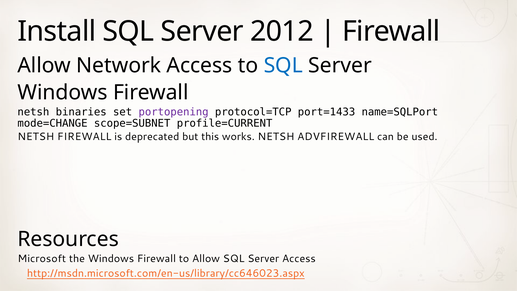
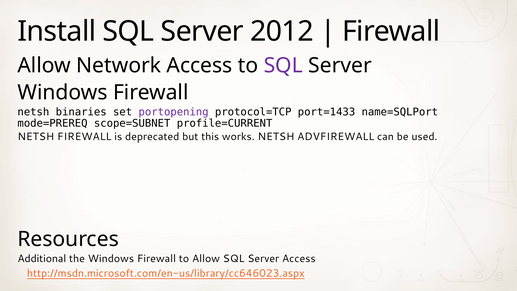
SQL at (283, 65) colour: blue -> purple
mode=CHANGE: mode=CHANGE -> mode=PREREQ
Microsoft: Microsoft -> Additional
